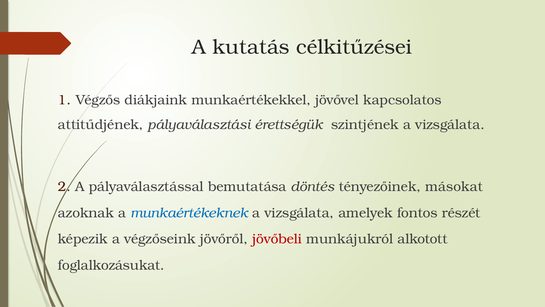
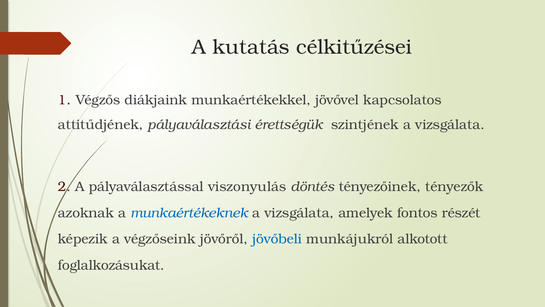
bemutatása: bemutatása -> viszonyulás
másokat: másokat -> tényezők
jövőbeli colour: red -> blue
